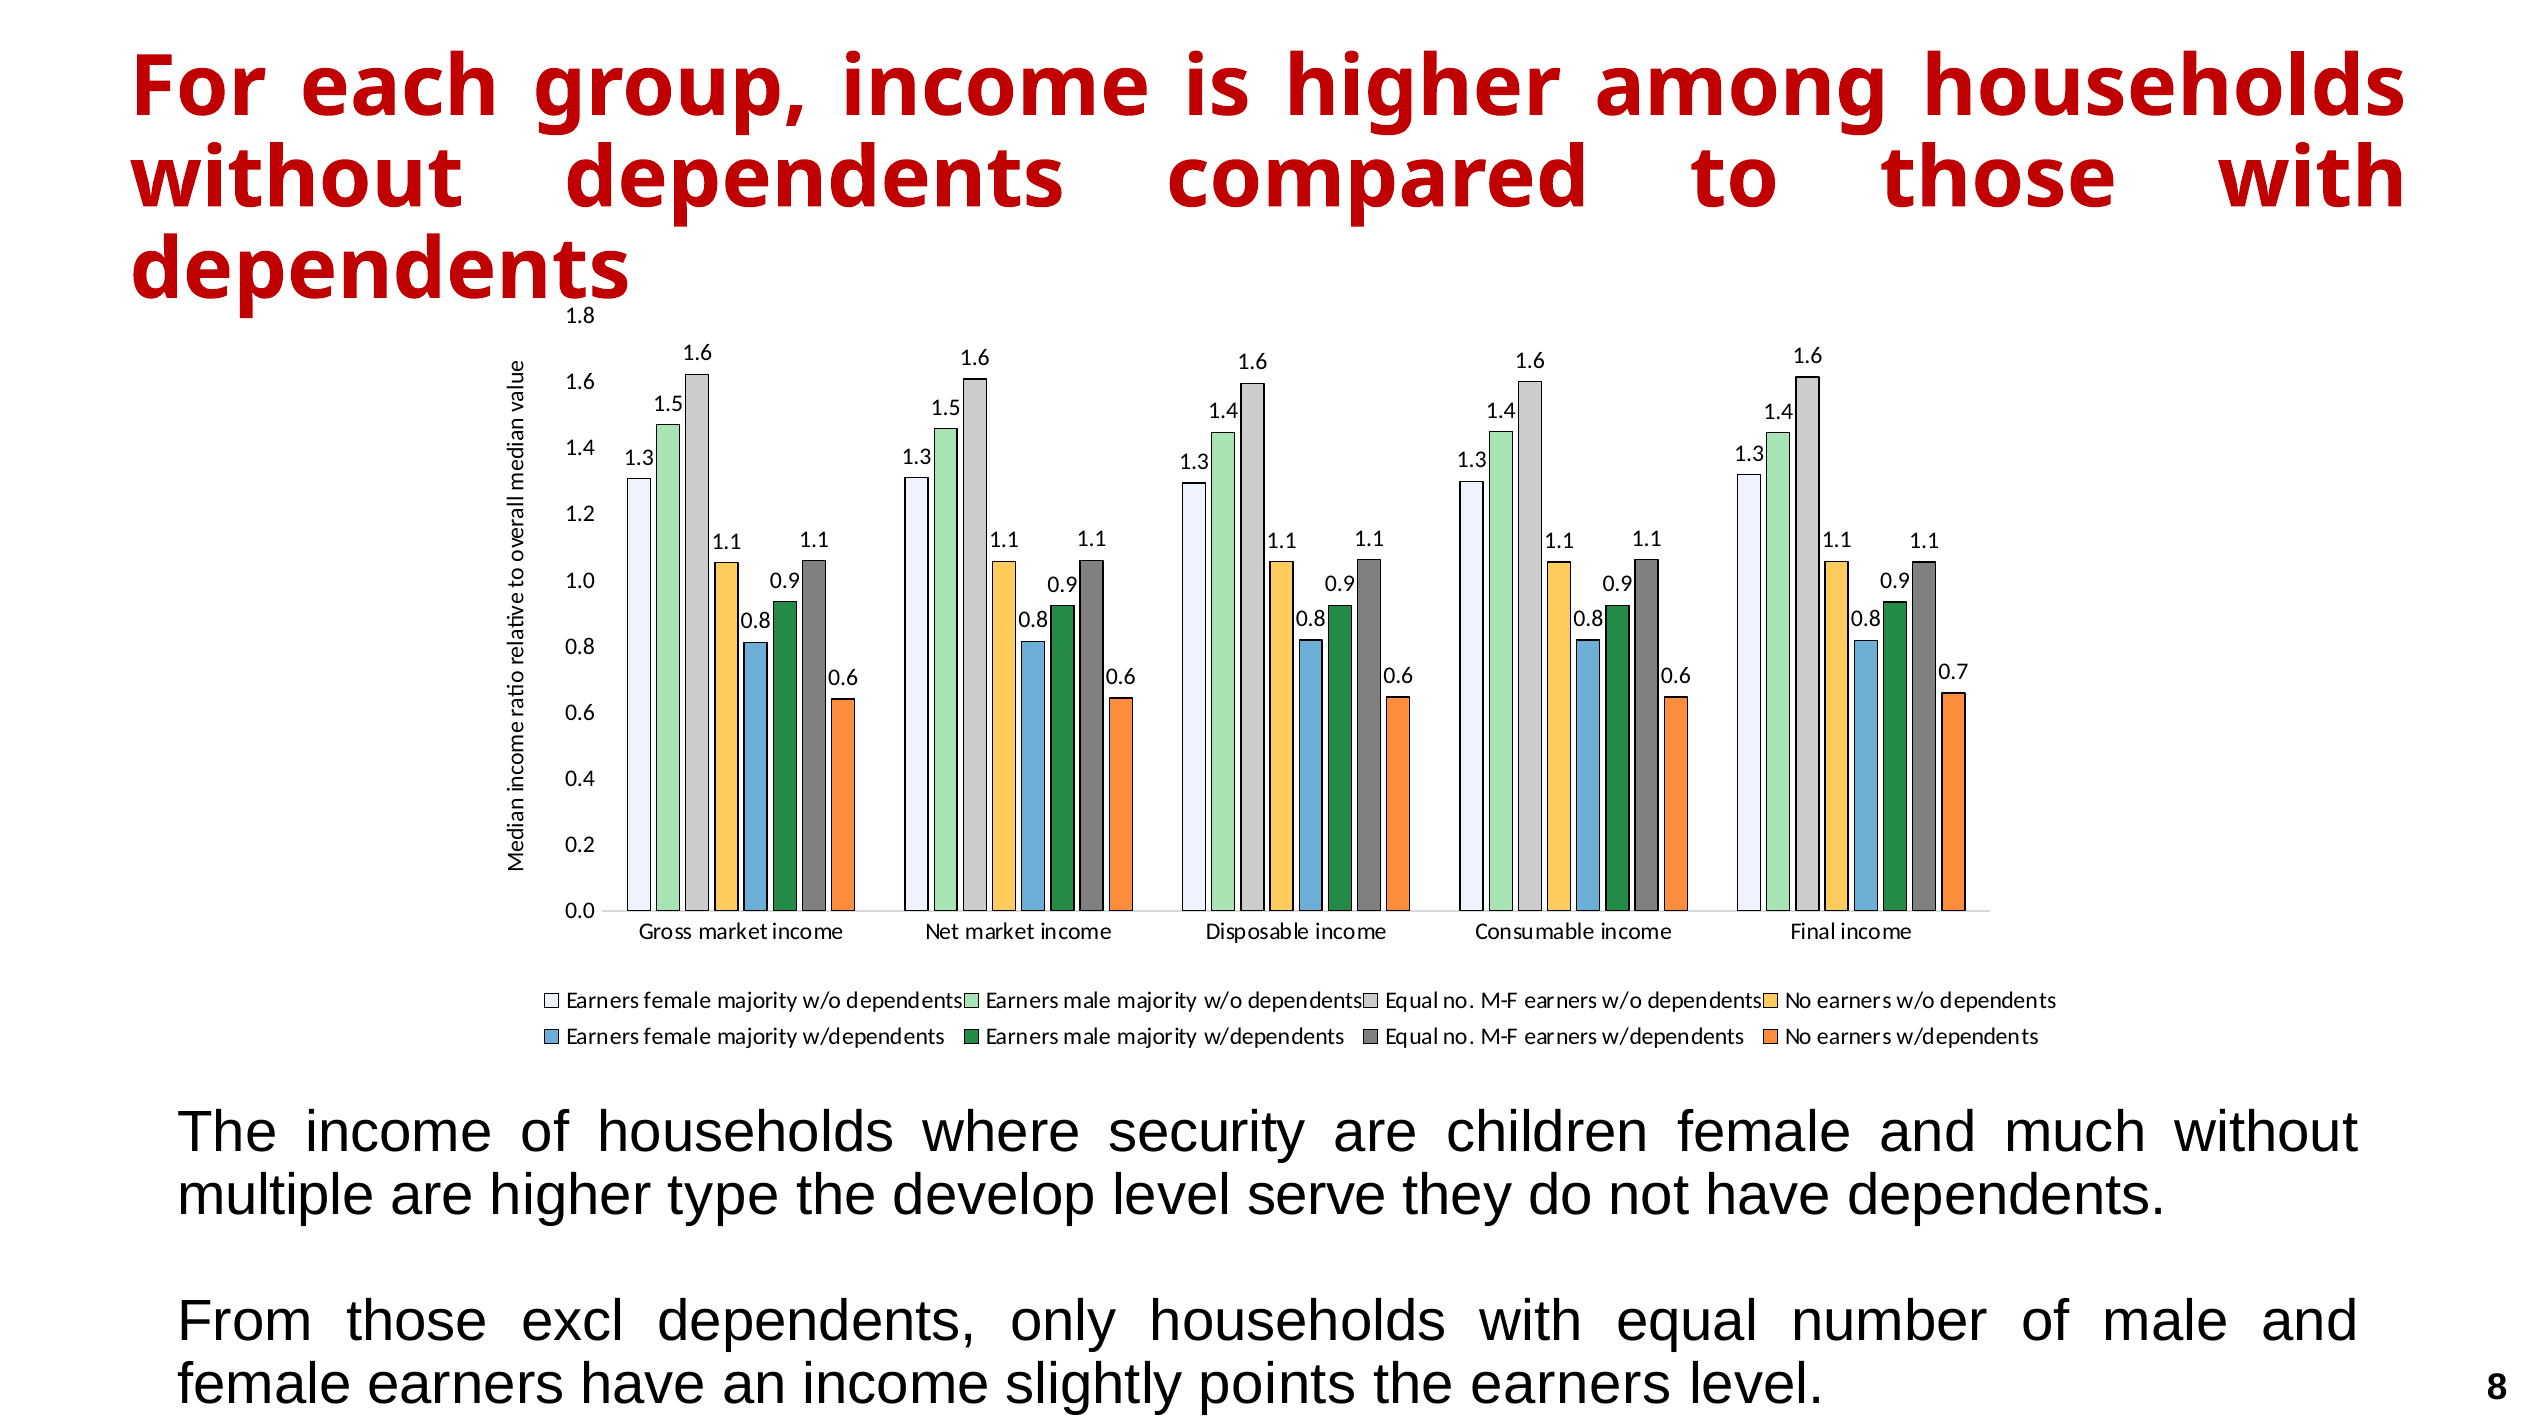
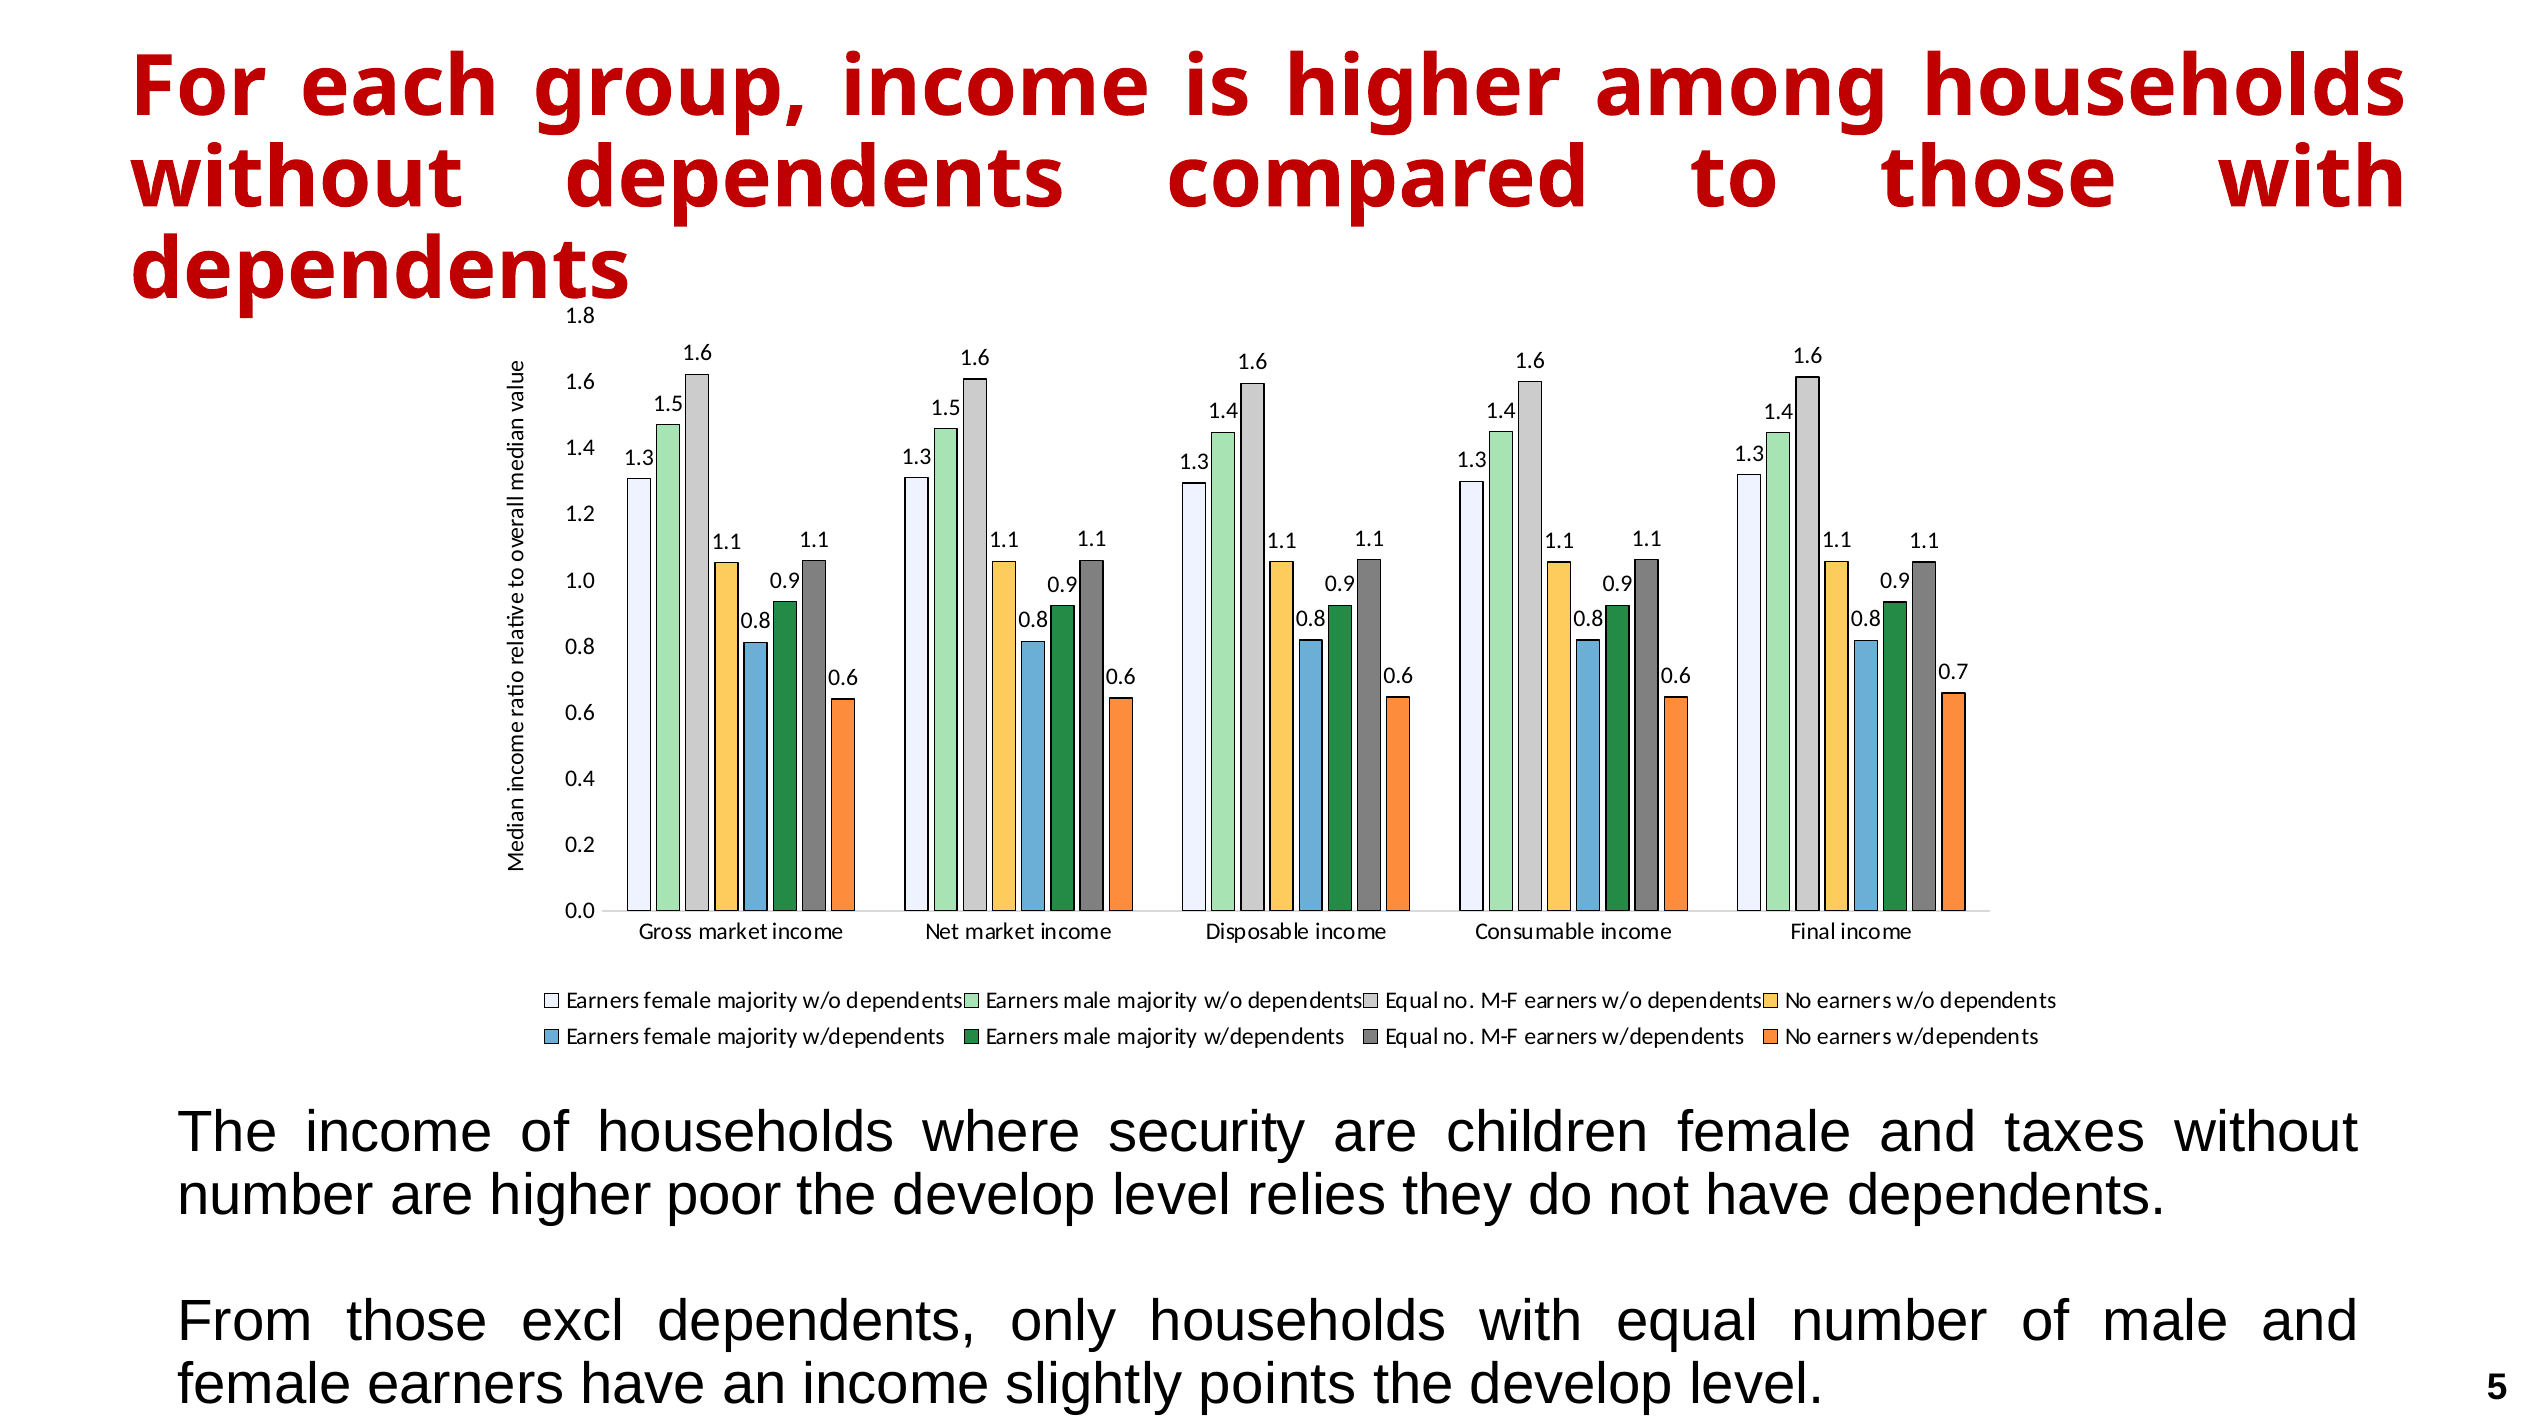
much: much -> taxes
multiple at (276, 1196): multiple -> number
type: type -> poor
serve: serve -> relies
earners at (1571, 1384): earners -> develop
8: 8 -> 5
